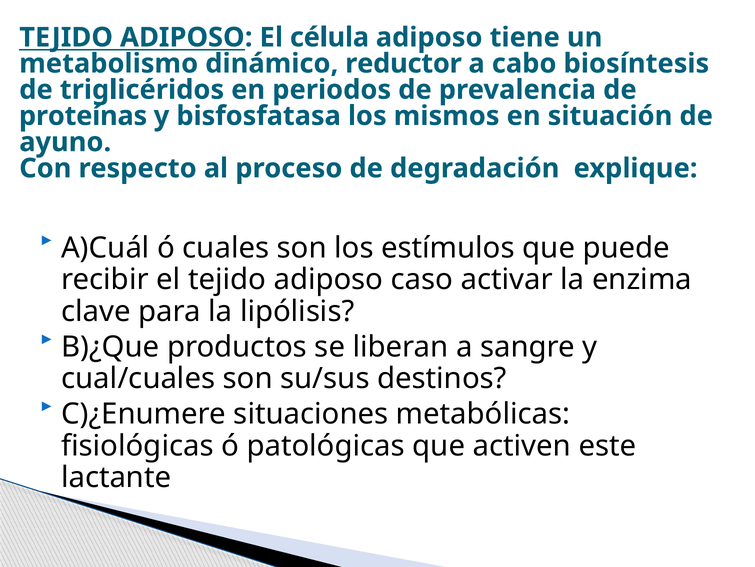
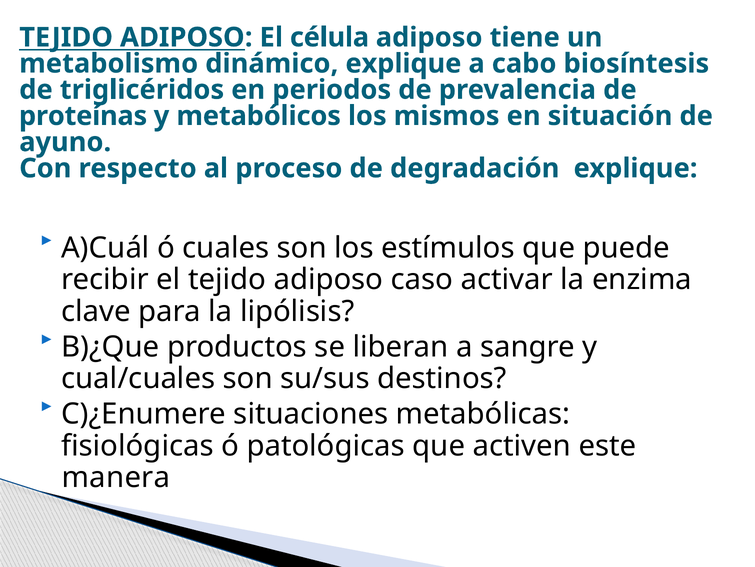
dinámico reductor: reductor -> explique
bisfosfatasa: bisfosfatasa -> metabólicos
lactante: lactante -> manera
